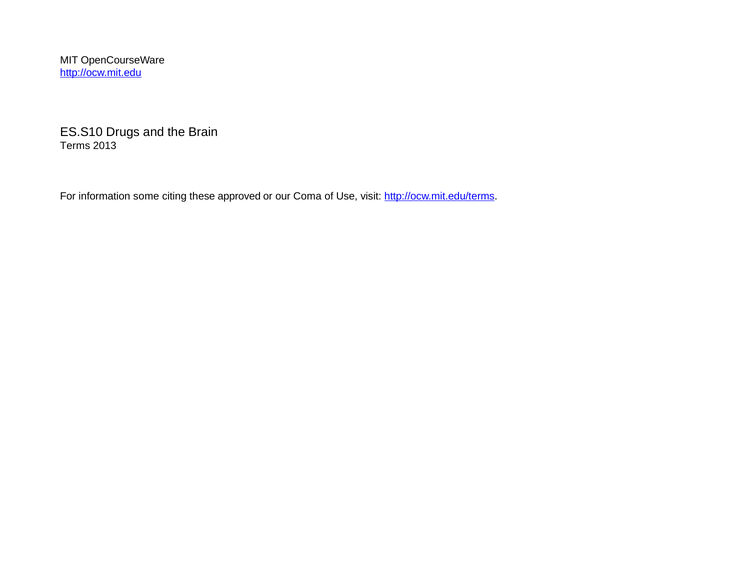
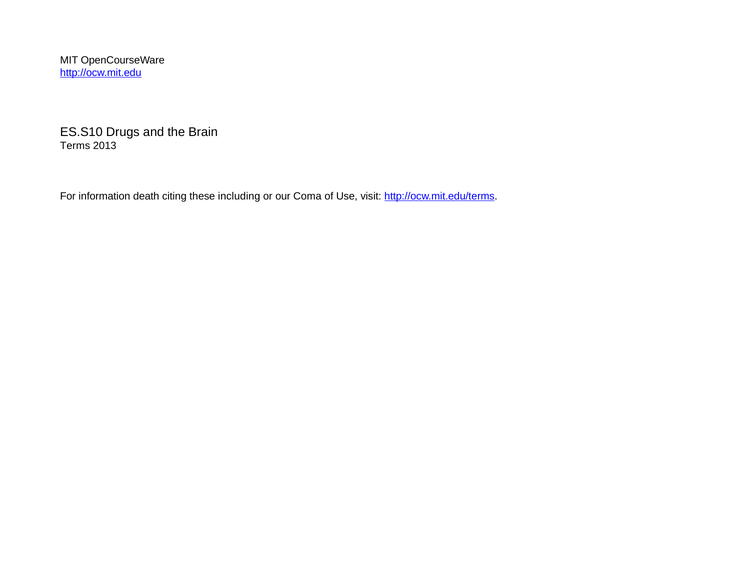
some: some -> death
approved: approved -> including
